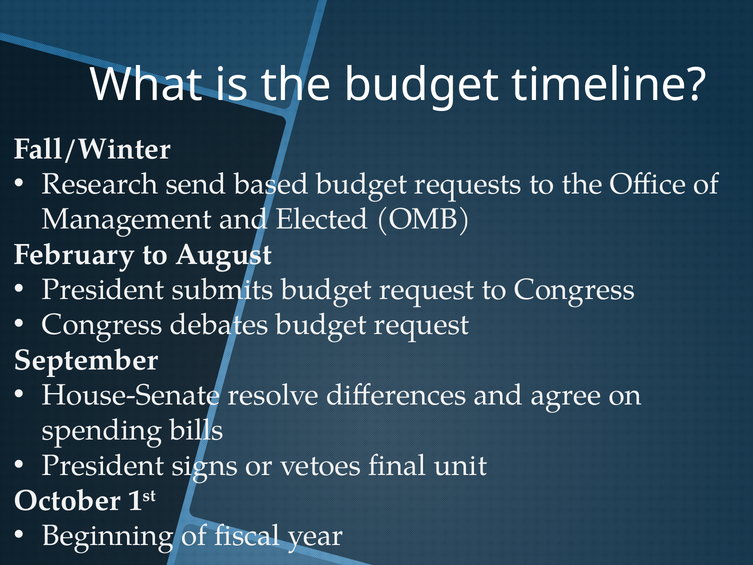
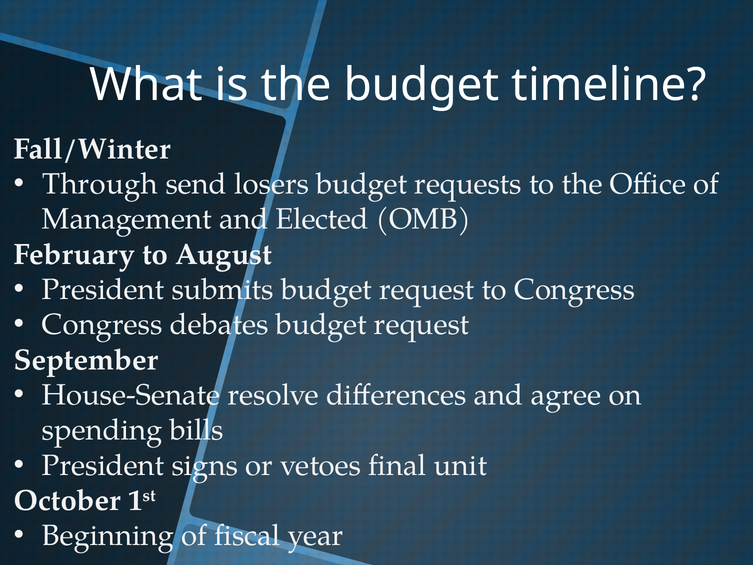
Research: Research -> Through
based: based -> losers
